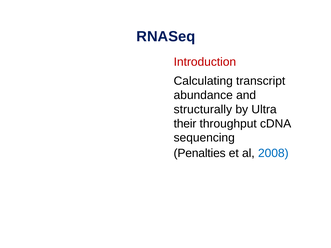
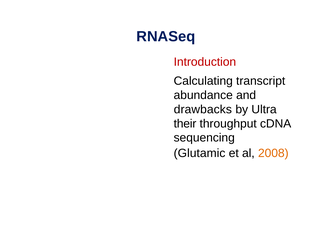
structurally: structurally -> drawbacks
Penalties: Penalties -> Glutamic
2008 colour: blue -> orange
